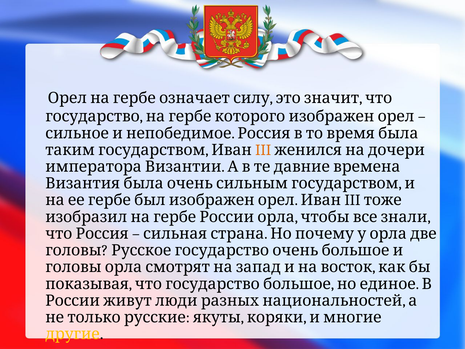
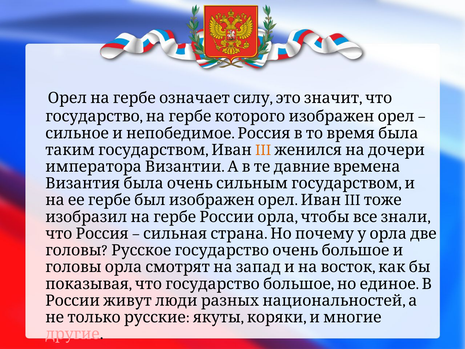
другие colour: yellow -> pink
